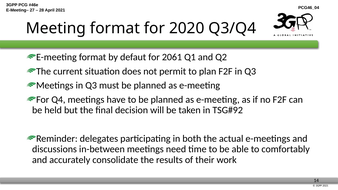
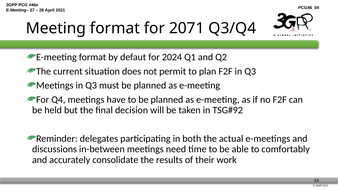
2020: 2020 -> 2071
2061: 2061 -> 2024
